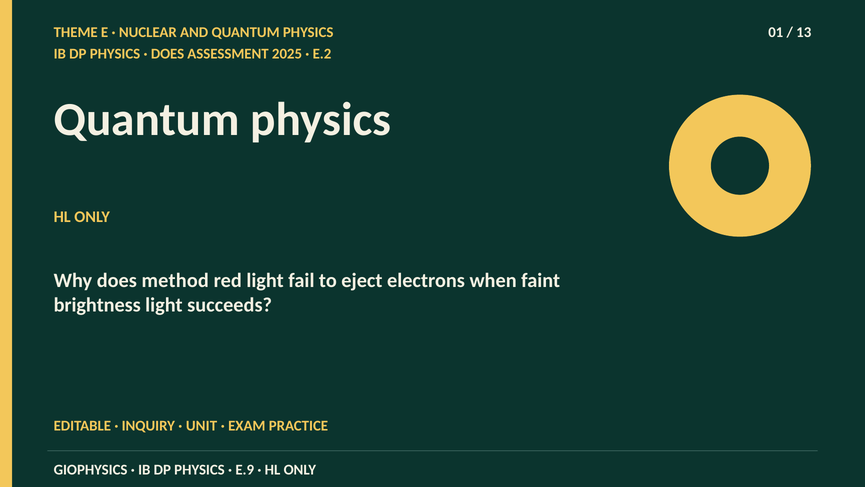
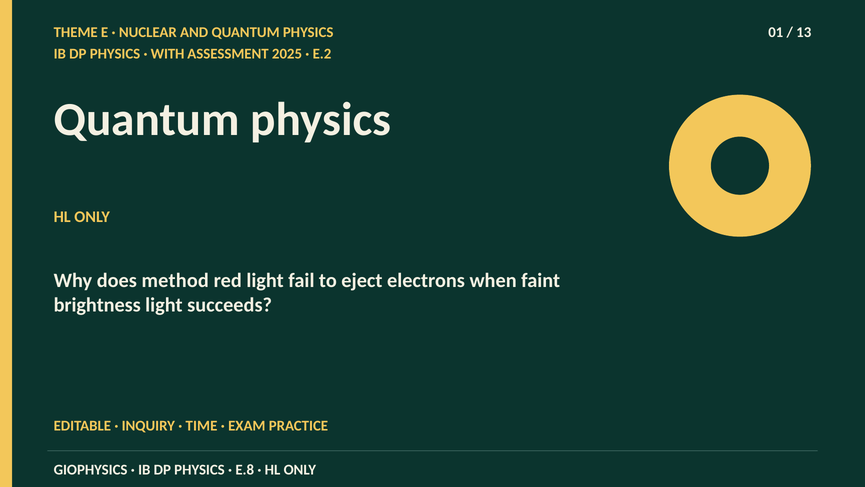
DOES at (168, 54): DOES -> WITH
UNIT: UNIT -> TIME
E.9: E.9 -> E.8
